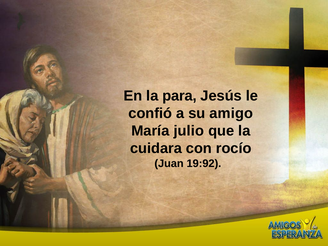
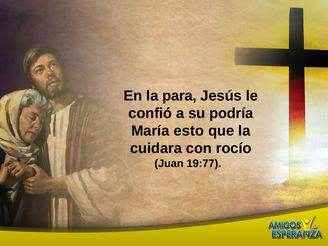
amigo: amigo -> podría
julio: julio -> esto
19:92: 19:92 -> 19:77
